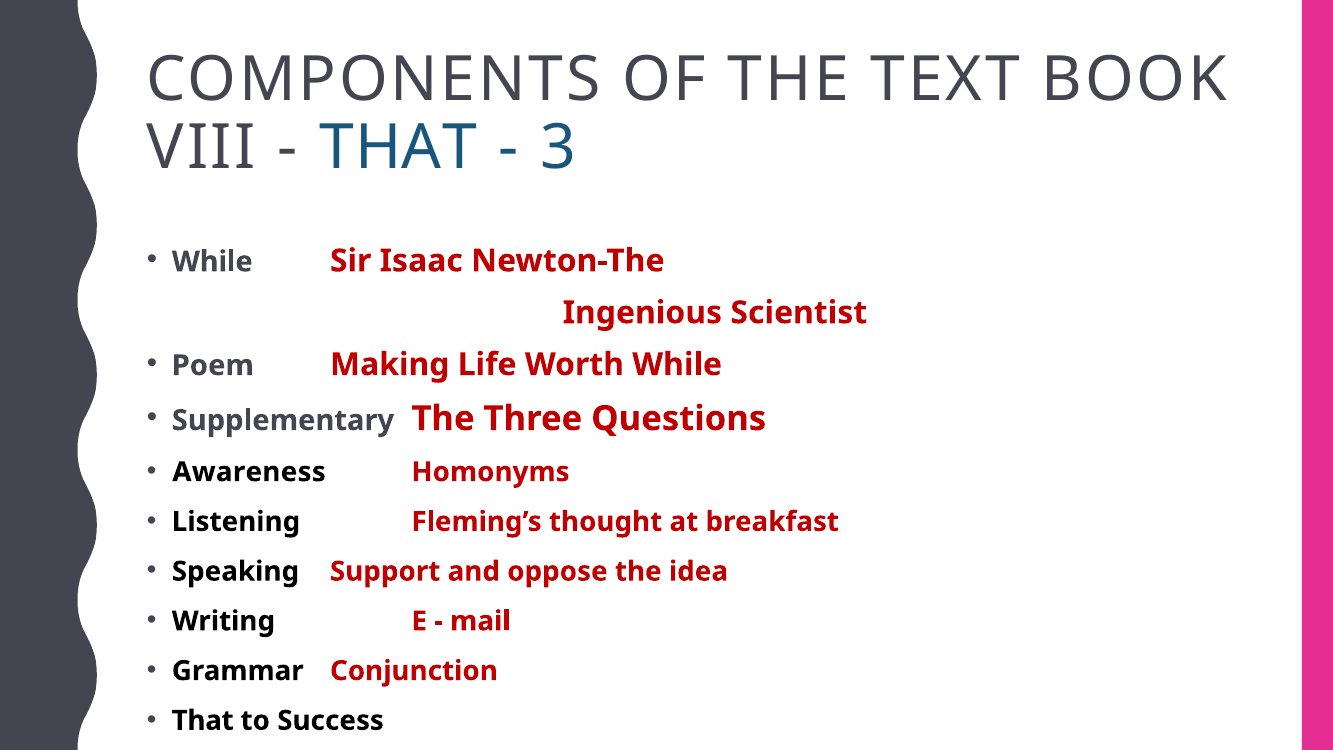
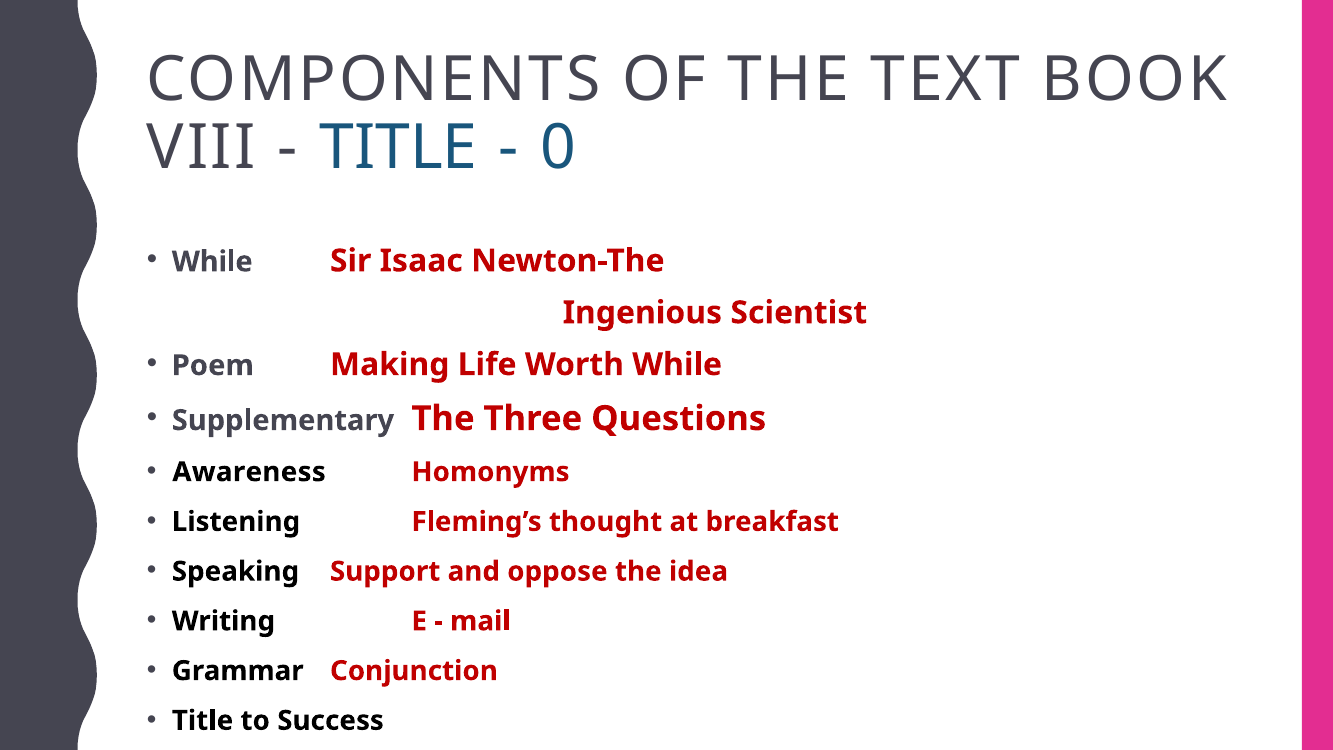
THAT at (398, 148): THAT -> TITLE
3: 3 -> 0
That at (203, 720): That -> Title
